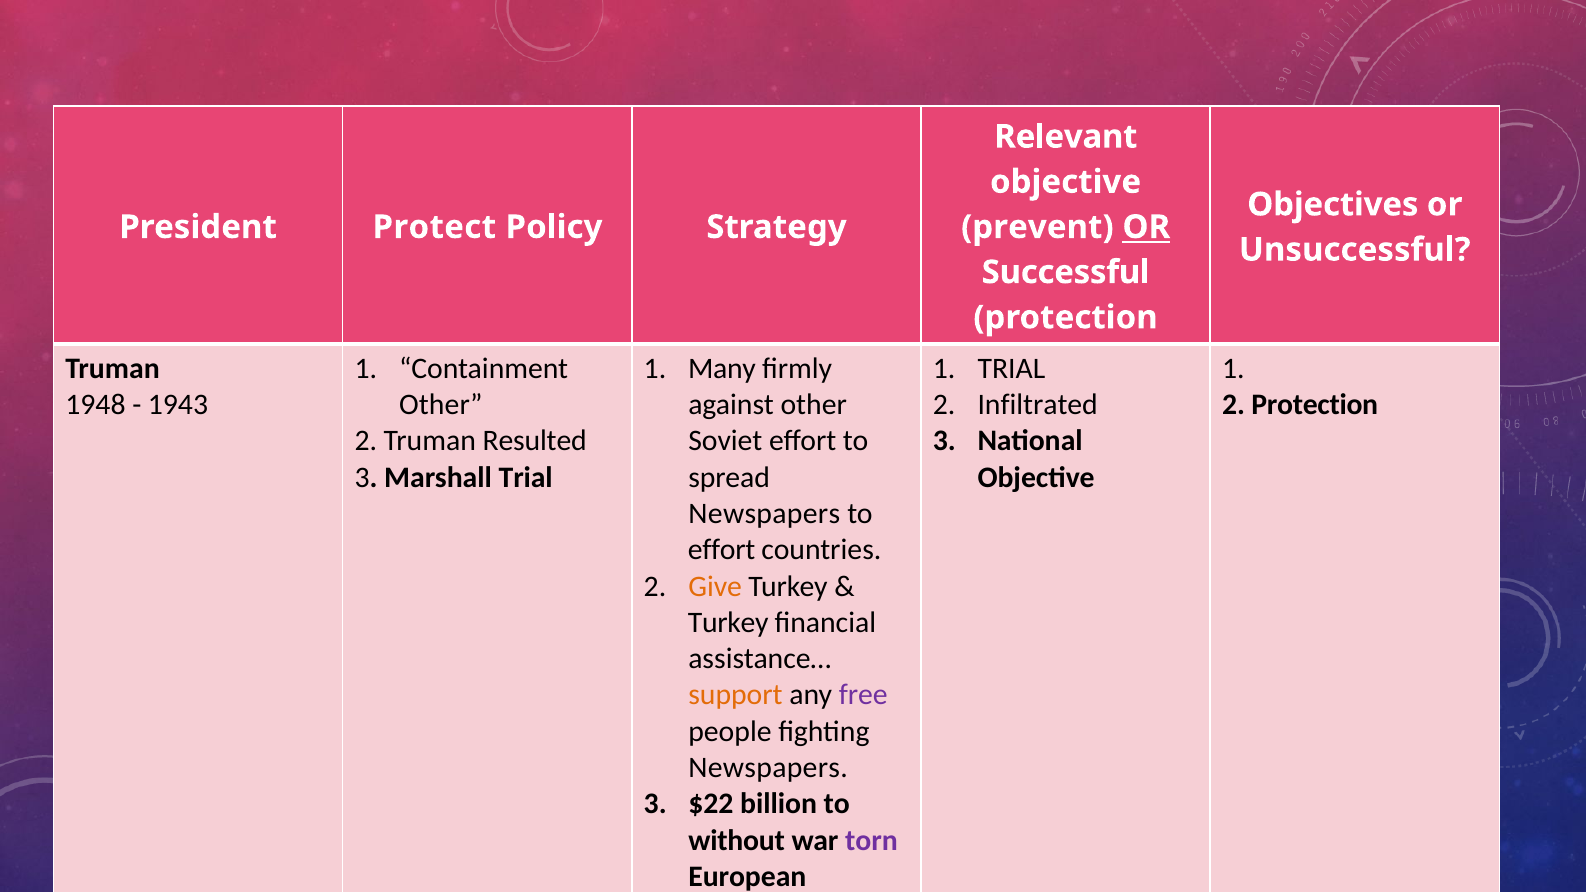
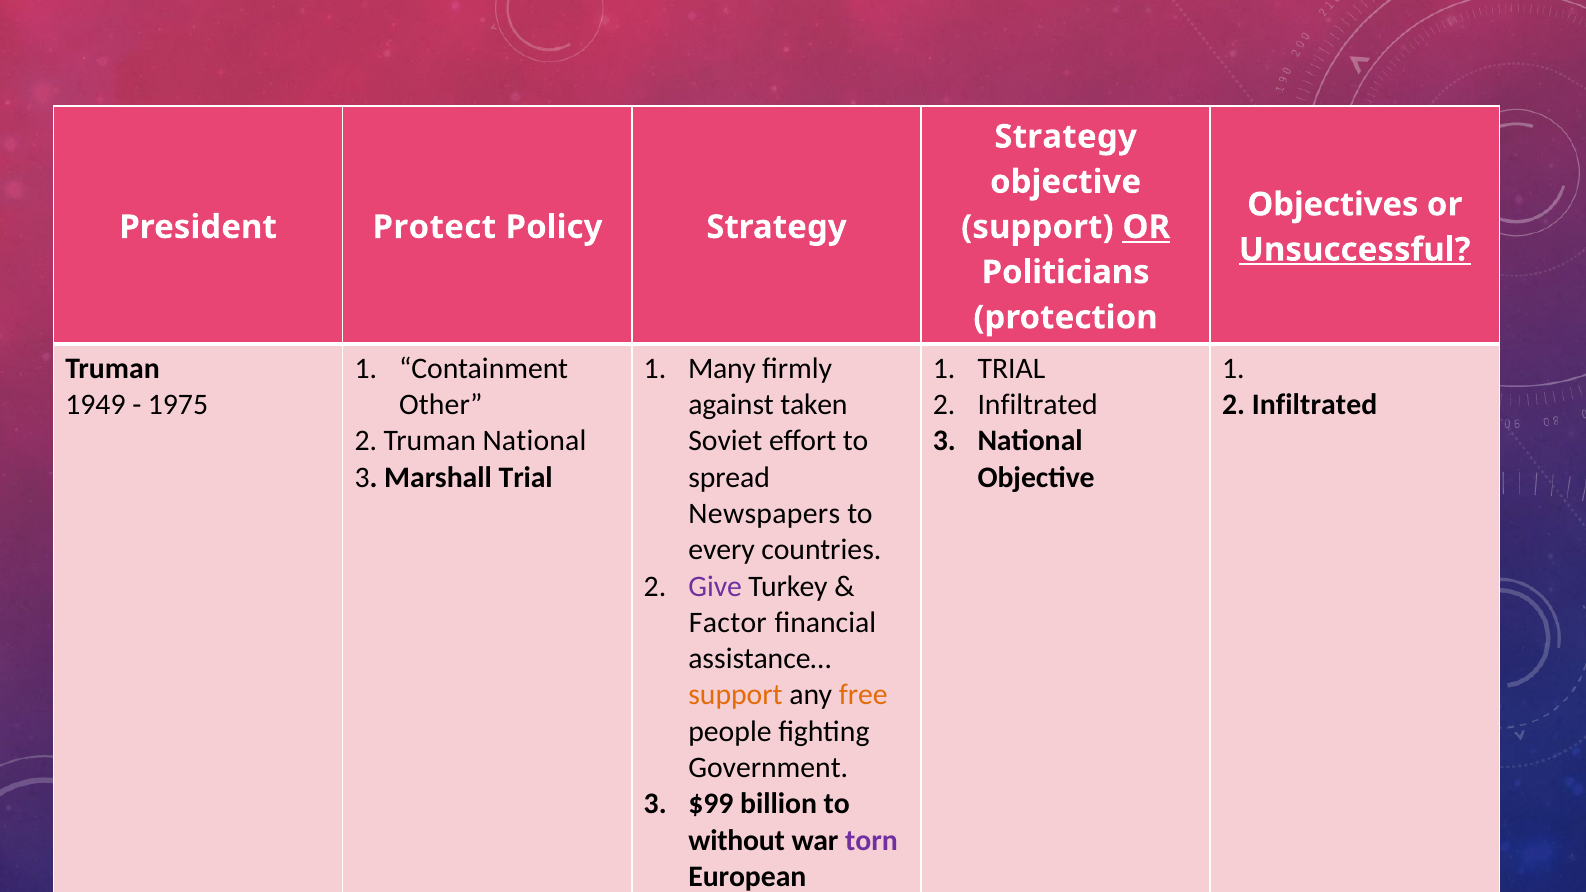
Relevant at (1066, 137): Relevant -> Strategy
prevent at (1037, 227): prevent -> support
Unsuccessful underline: none -> present
Successful: Successful -> Politicians
1948: 1948 -> 1949
1943: 1943 -> 1975
against other: other -> taken
Protection at (1315, 405): Protection -> Infiltrated
Truman Resulted: Resulted -> National
effort at (722, 550): effort -> every
Give colour: orange -> purple
Turkey at (728, 623): Turkey -> Factor
free colour: purple -> orange
Newspapers at (768, 768): Newspapers -> Government
$22: $22 -> $99
